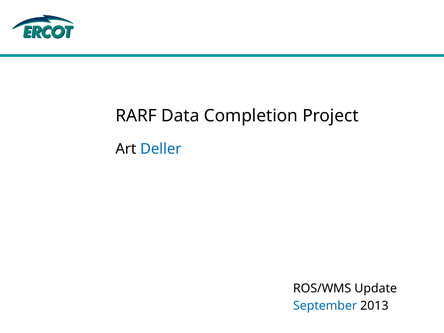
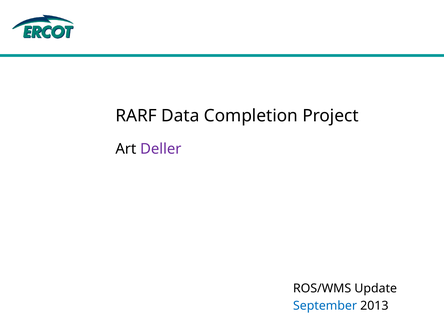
Deller colour: blue -> purple
